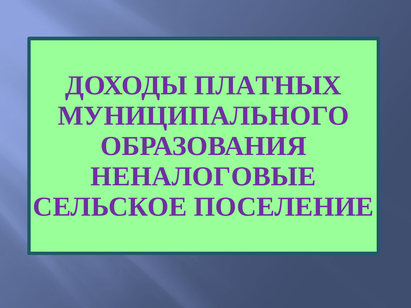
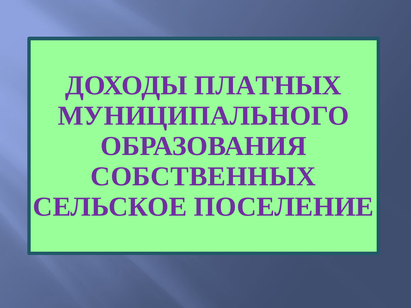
НЕНАЛОГОВЫЕ: НЕНАЛОГОВЫЕ -> СОБСТВЕННЫХ
